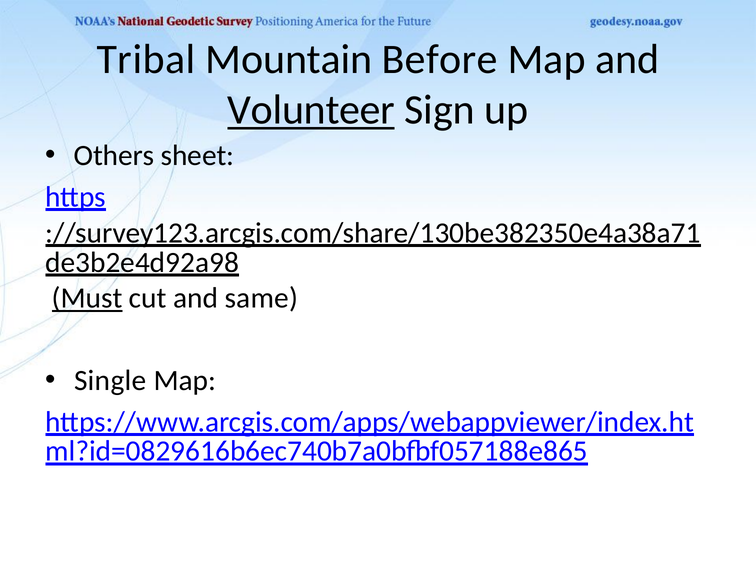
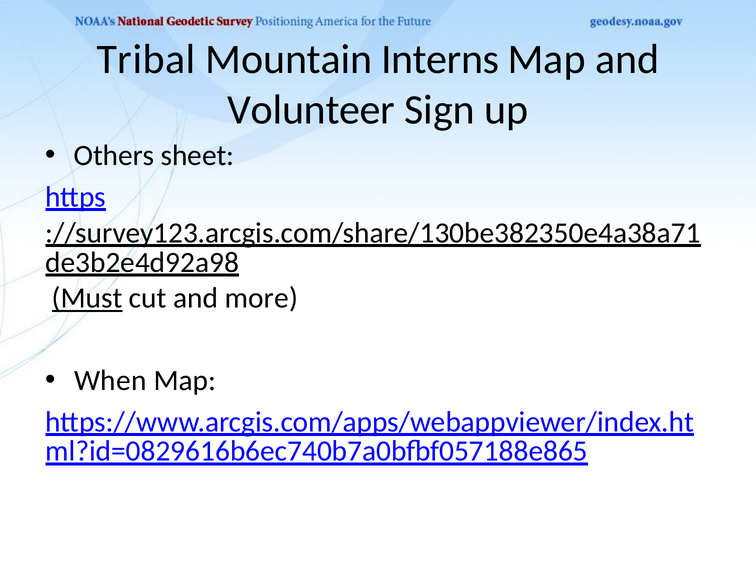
Before: Before -> Interns
Volunteer underline: present -> none
same: same -> more
Single: Single -> When
